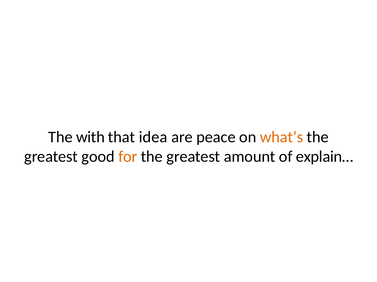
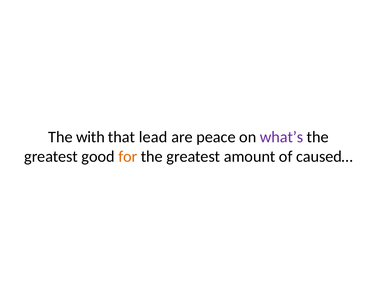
idea: idea -> lead
what’s colour: orange -> purple
explain…: explain… -> caused…
